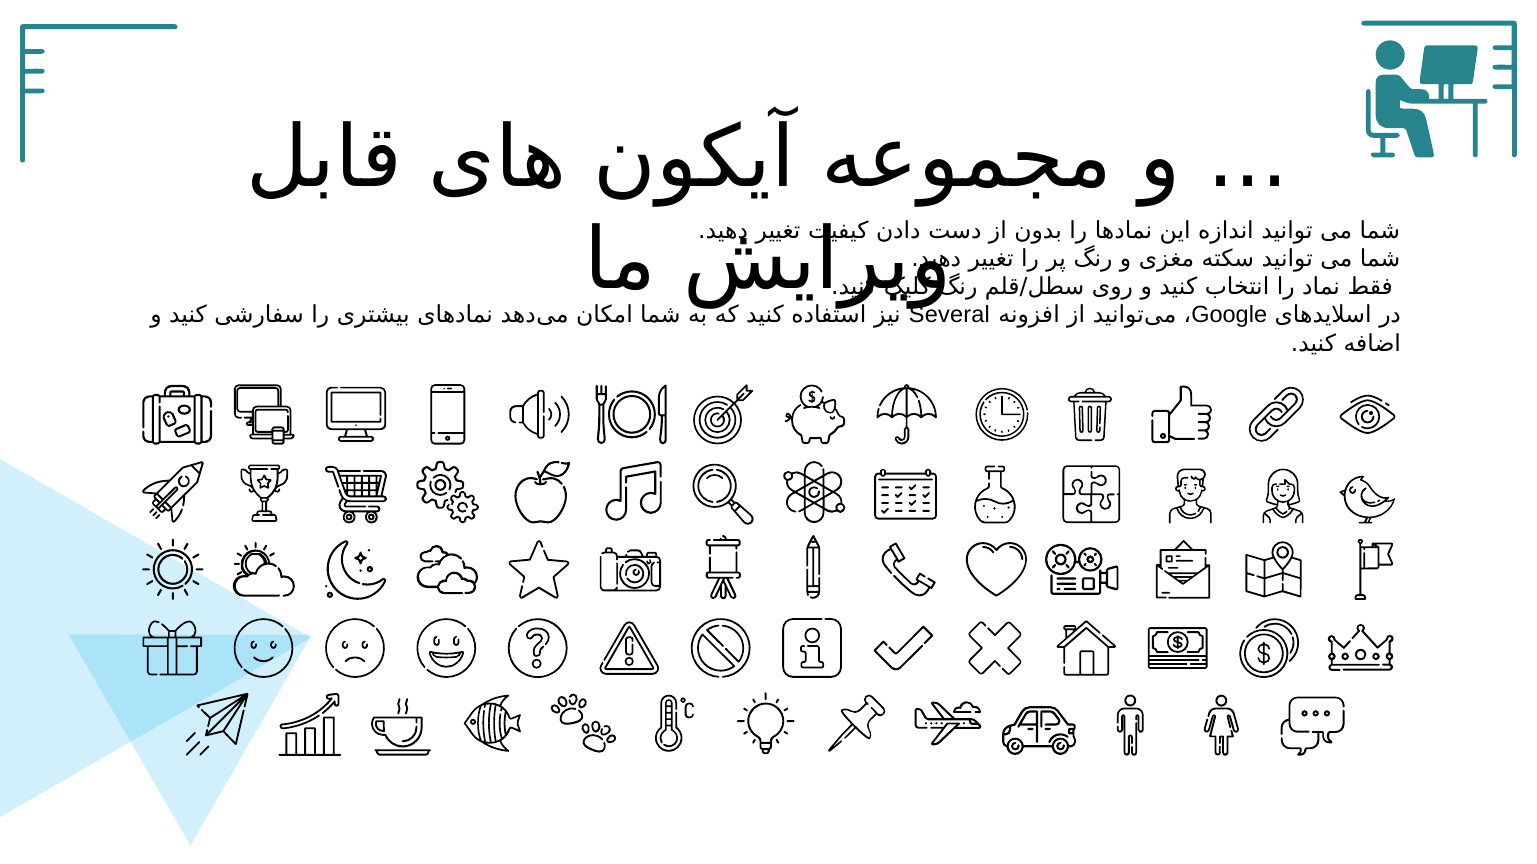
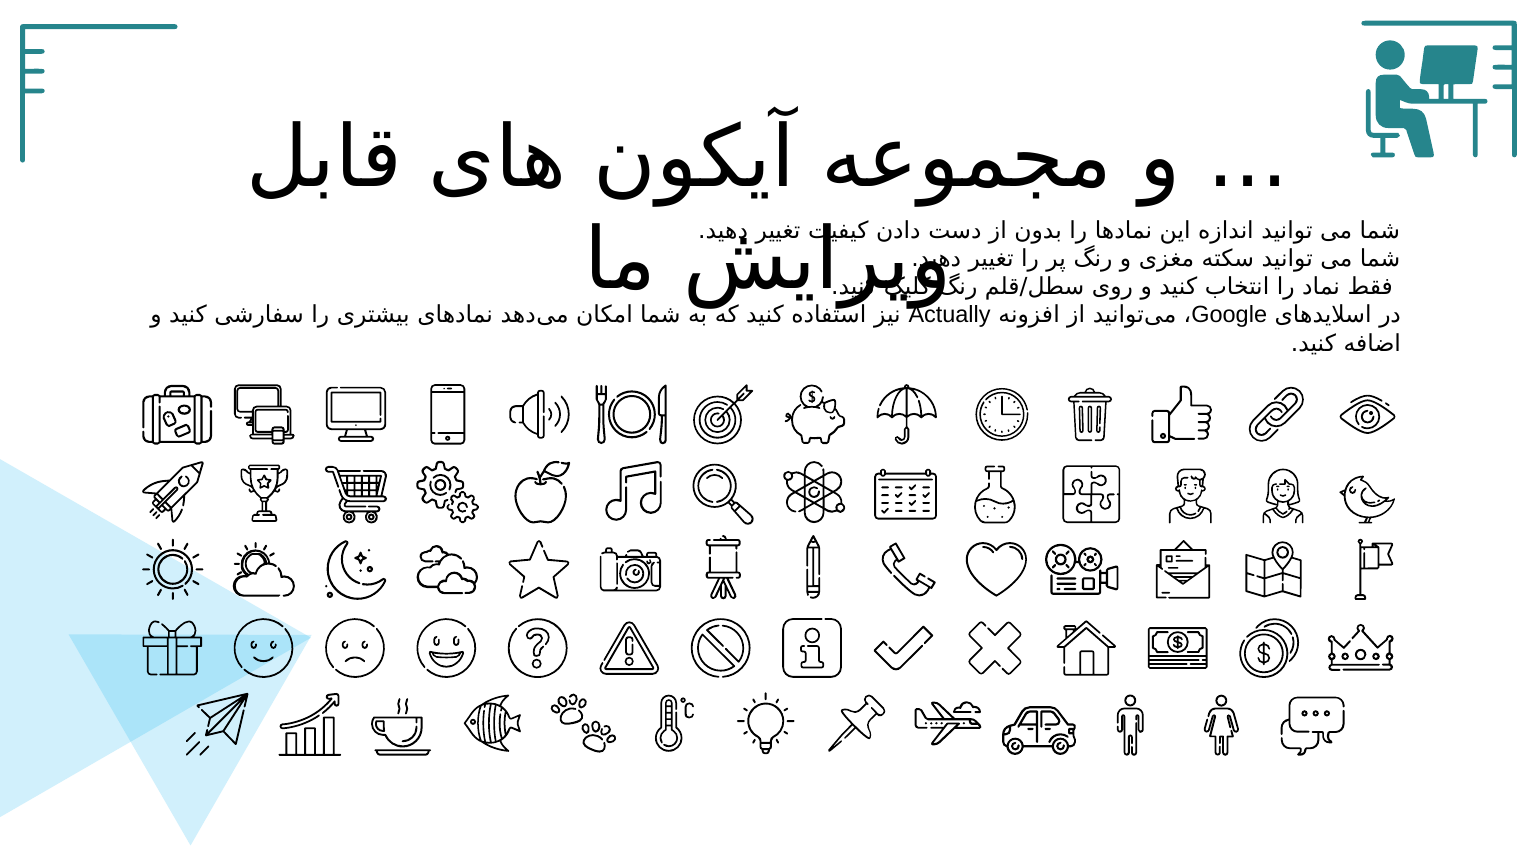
Several: Several -> Actually
